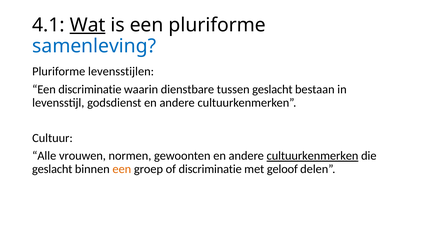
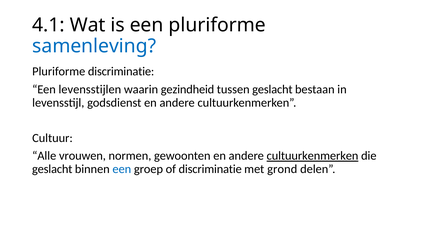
Wat underline: present -> none
Pluriforme levensstijlen: levensstijlen -> discriminatie
Een discriminatie: discriminatie -> levensstijlen
dienstbare: dienstbare -> gezindheid
een at (122, 169) colour: orange -> blue
geloof: geloof -> grond
